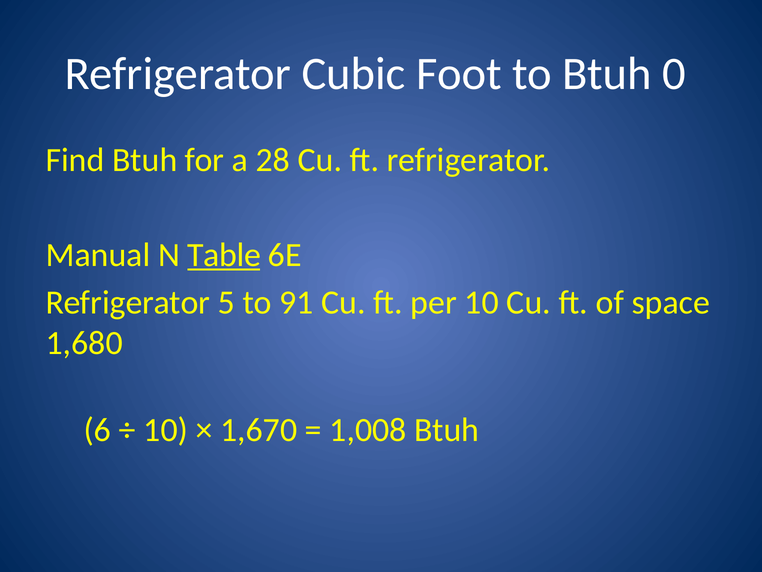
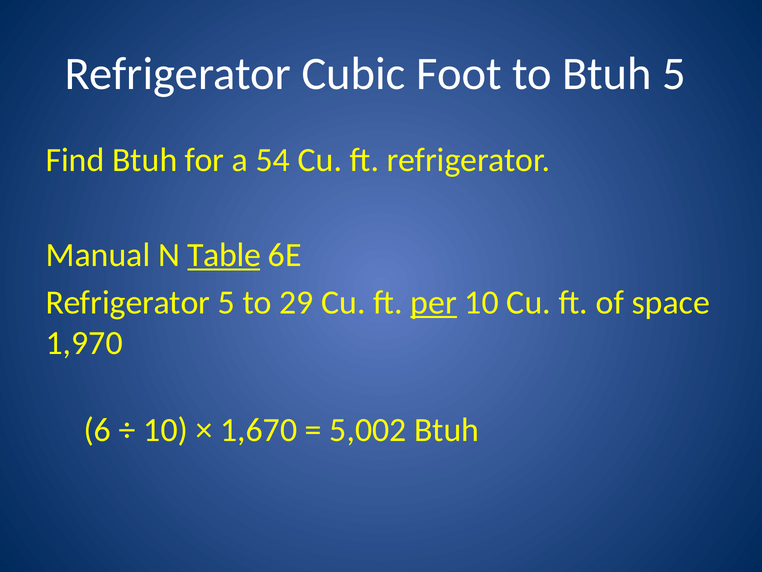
Btuh 0: 0 -> 5
28: 28 -> 54
91: 91 -> 29
per underline: none -> present
1,680: 1,680 -> 1,970
1,008: 1,008 -> 5,002
